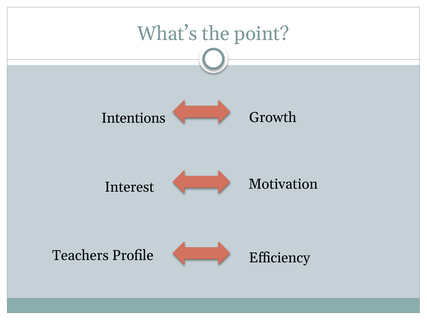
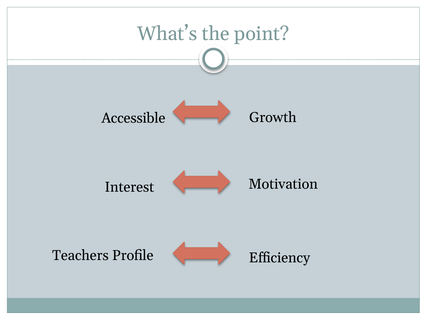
Intentions: Intentions -> Accessible
